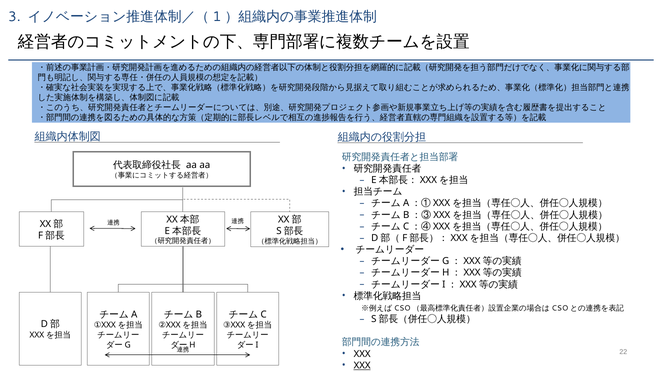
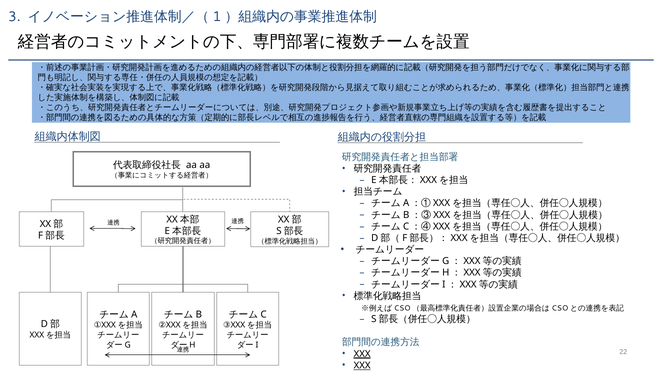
XXX at (362, 354) underline: none -> present
